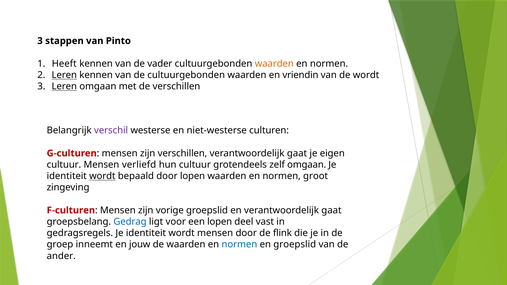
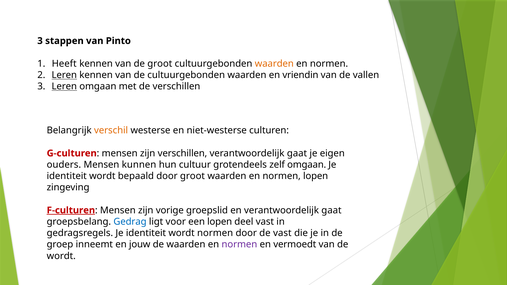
de vader: vader -> groot
de wordt: wordt -> vallen
verschil colour: purple -> orange
cultuur at (64, 165): cultuur -> ouders
verliefd: verliefd -> kunnen
wordt at (102, 176) underline: present -> none
door lopen: lopen -> groot
normen groot: groot -> lopen
F-culturen underline: none -> present
wordt mensen: mensen -> normen
de flink: flink -> vast
normen at (239, 245) colour: blue -> purple
en groepslid: groepslid -> vermoedt
ander at (61, 256): ander -> wordt
